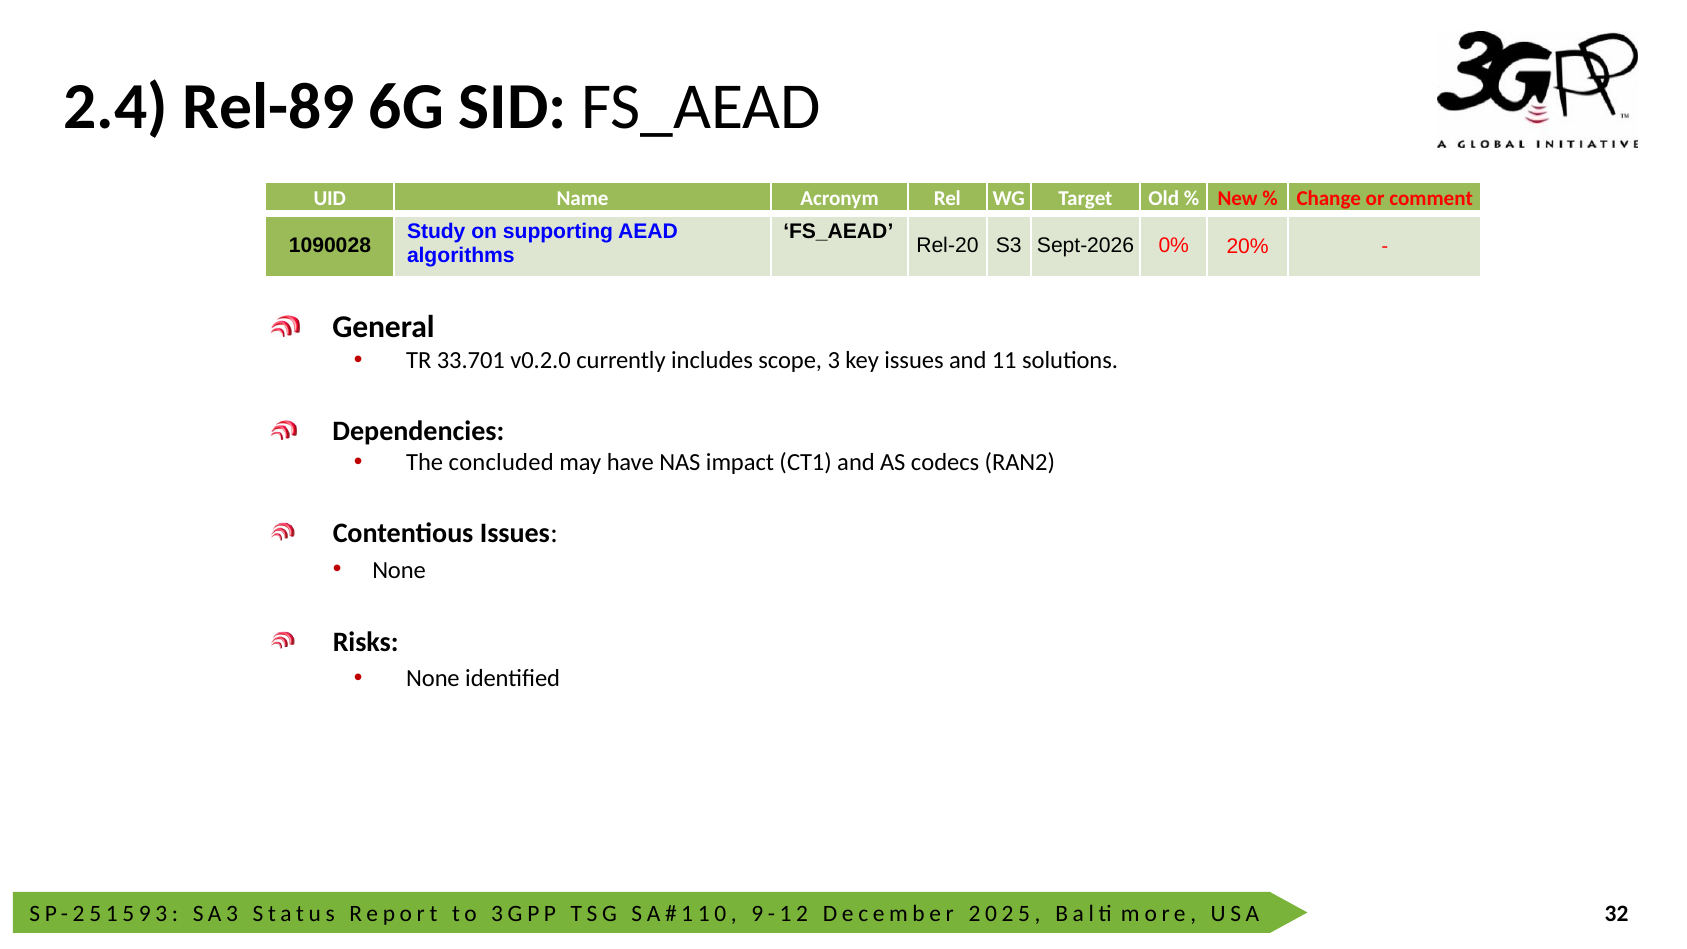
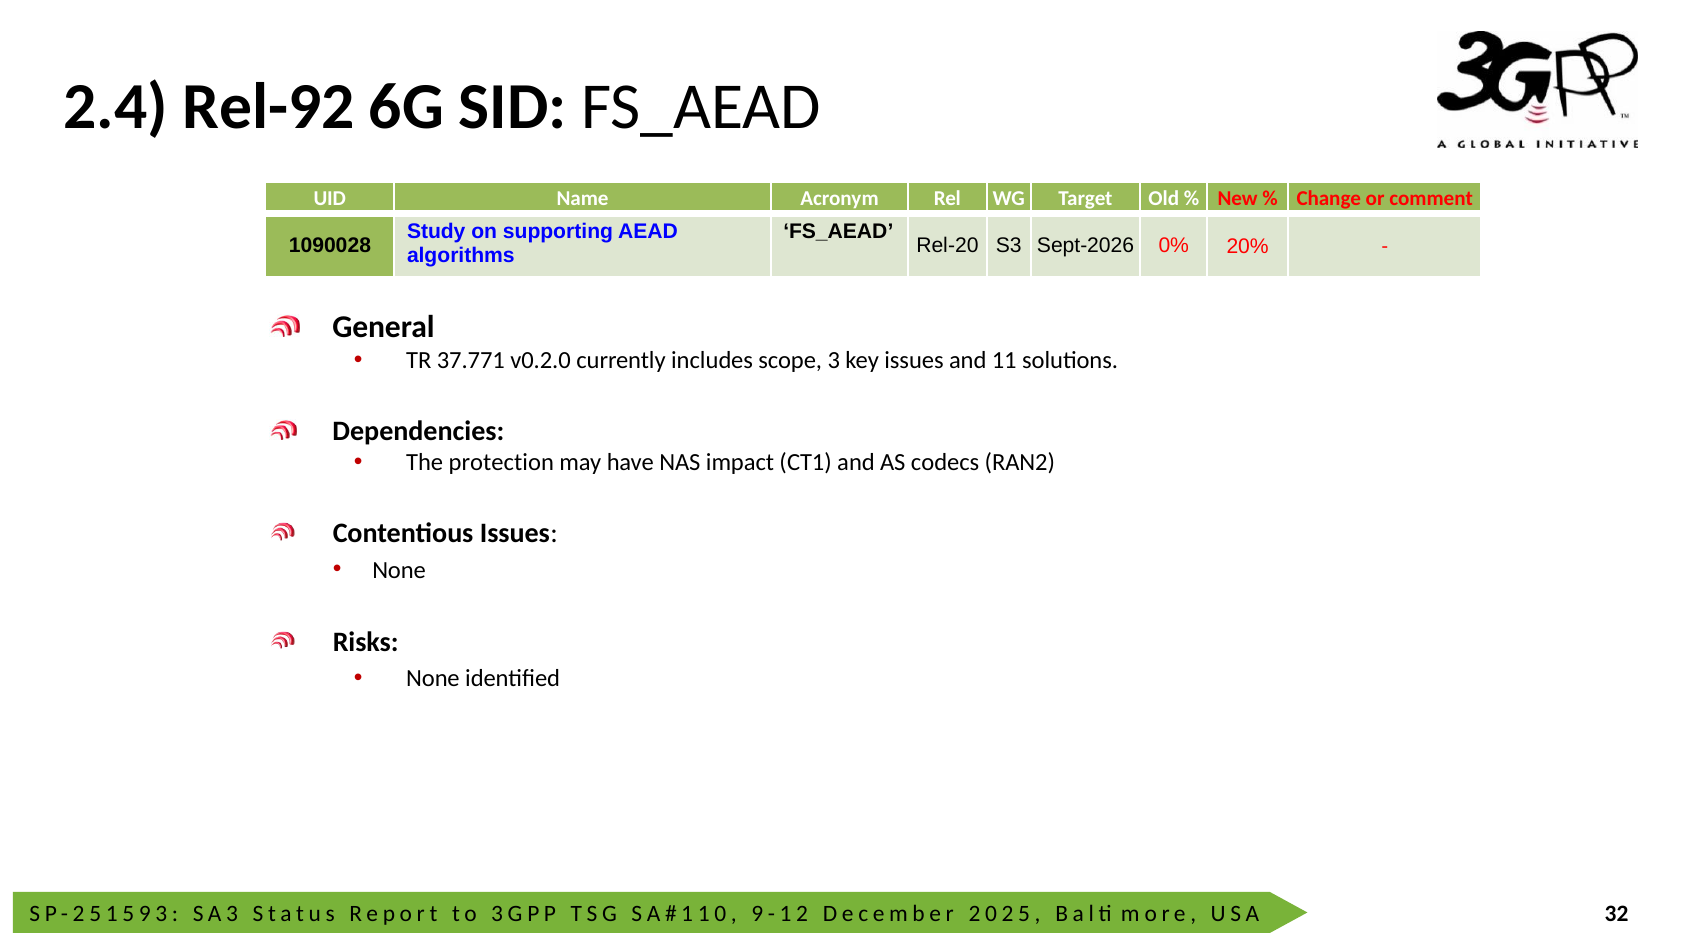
Rel-89: Rel-89 -> Rel-92
33.701: 33.701 -> 37.771
concluded: concluded -> protection
